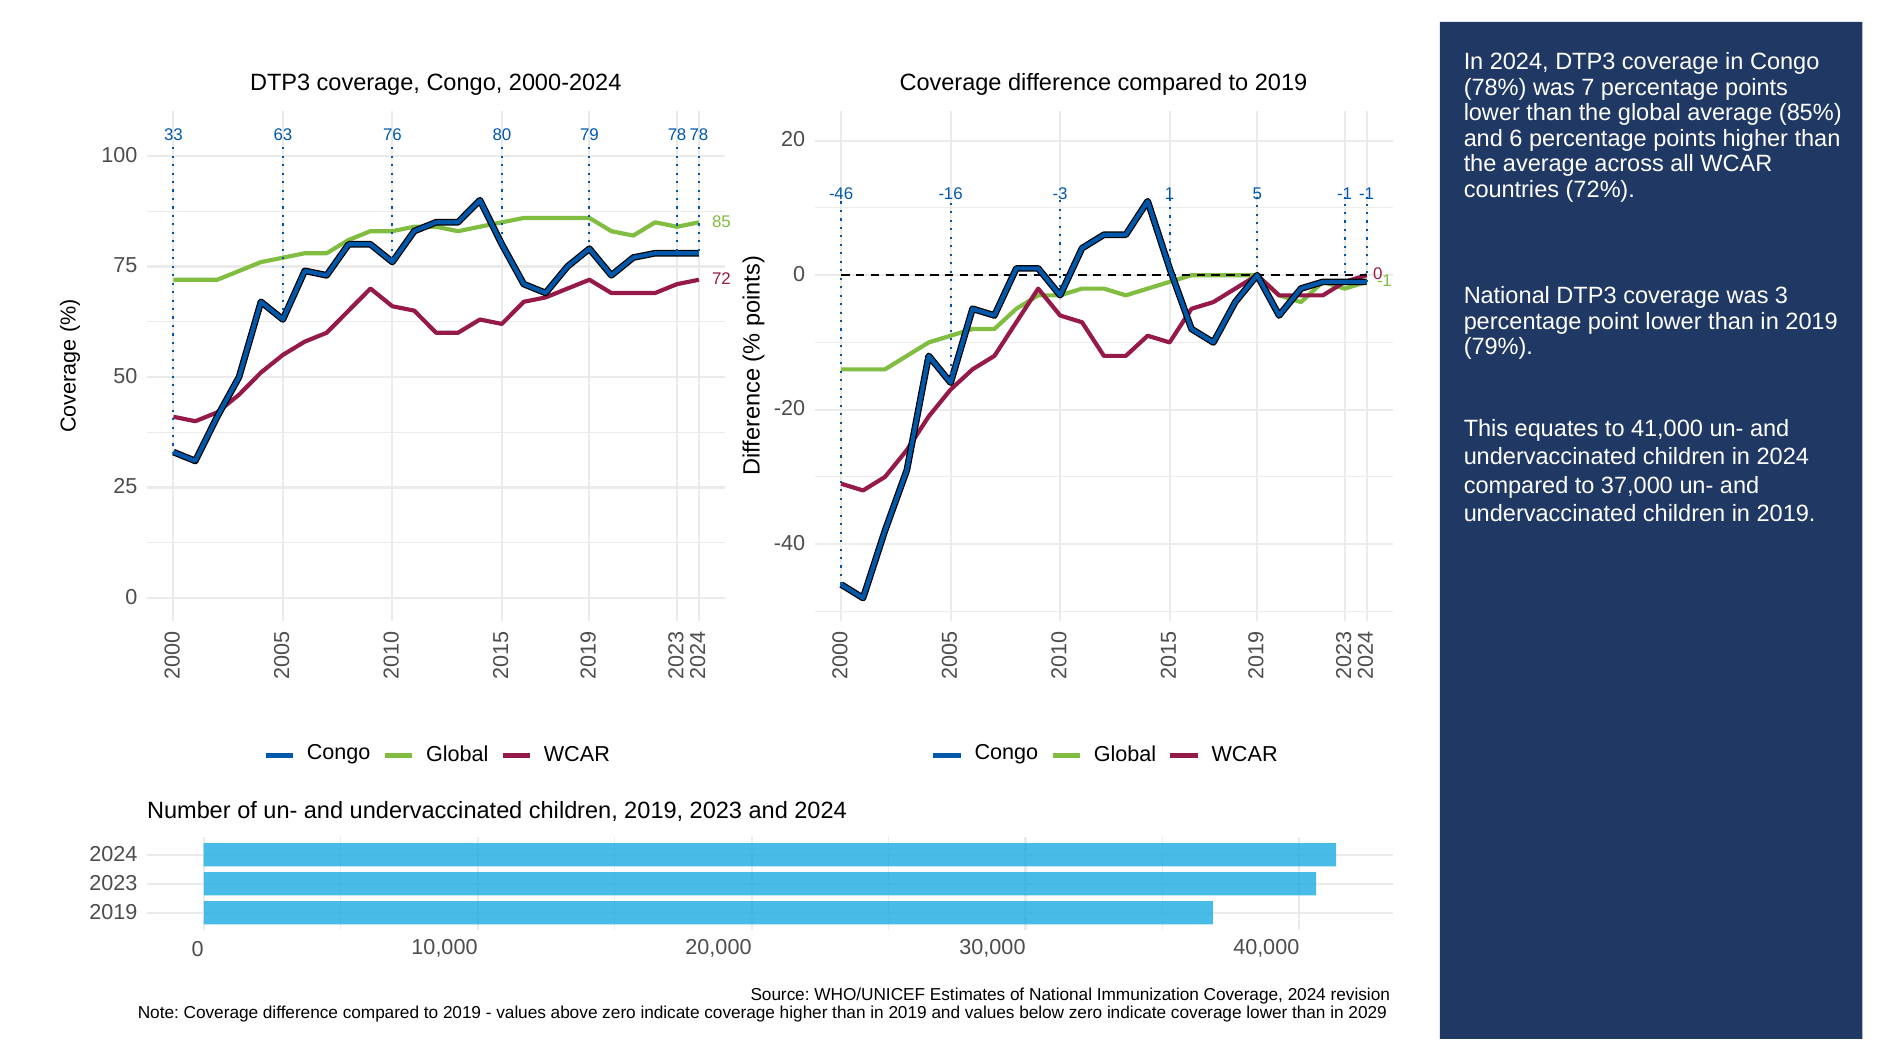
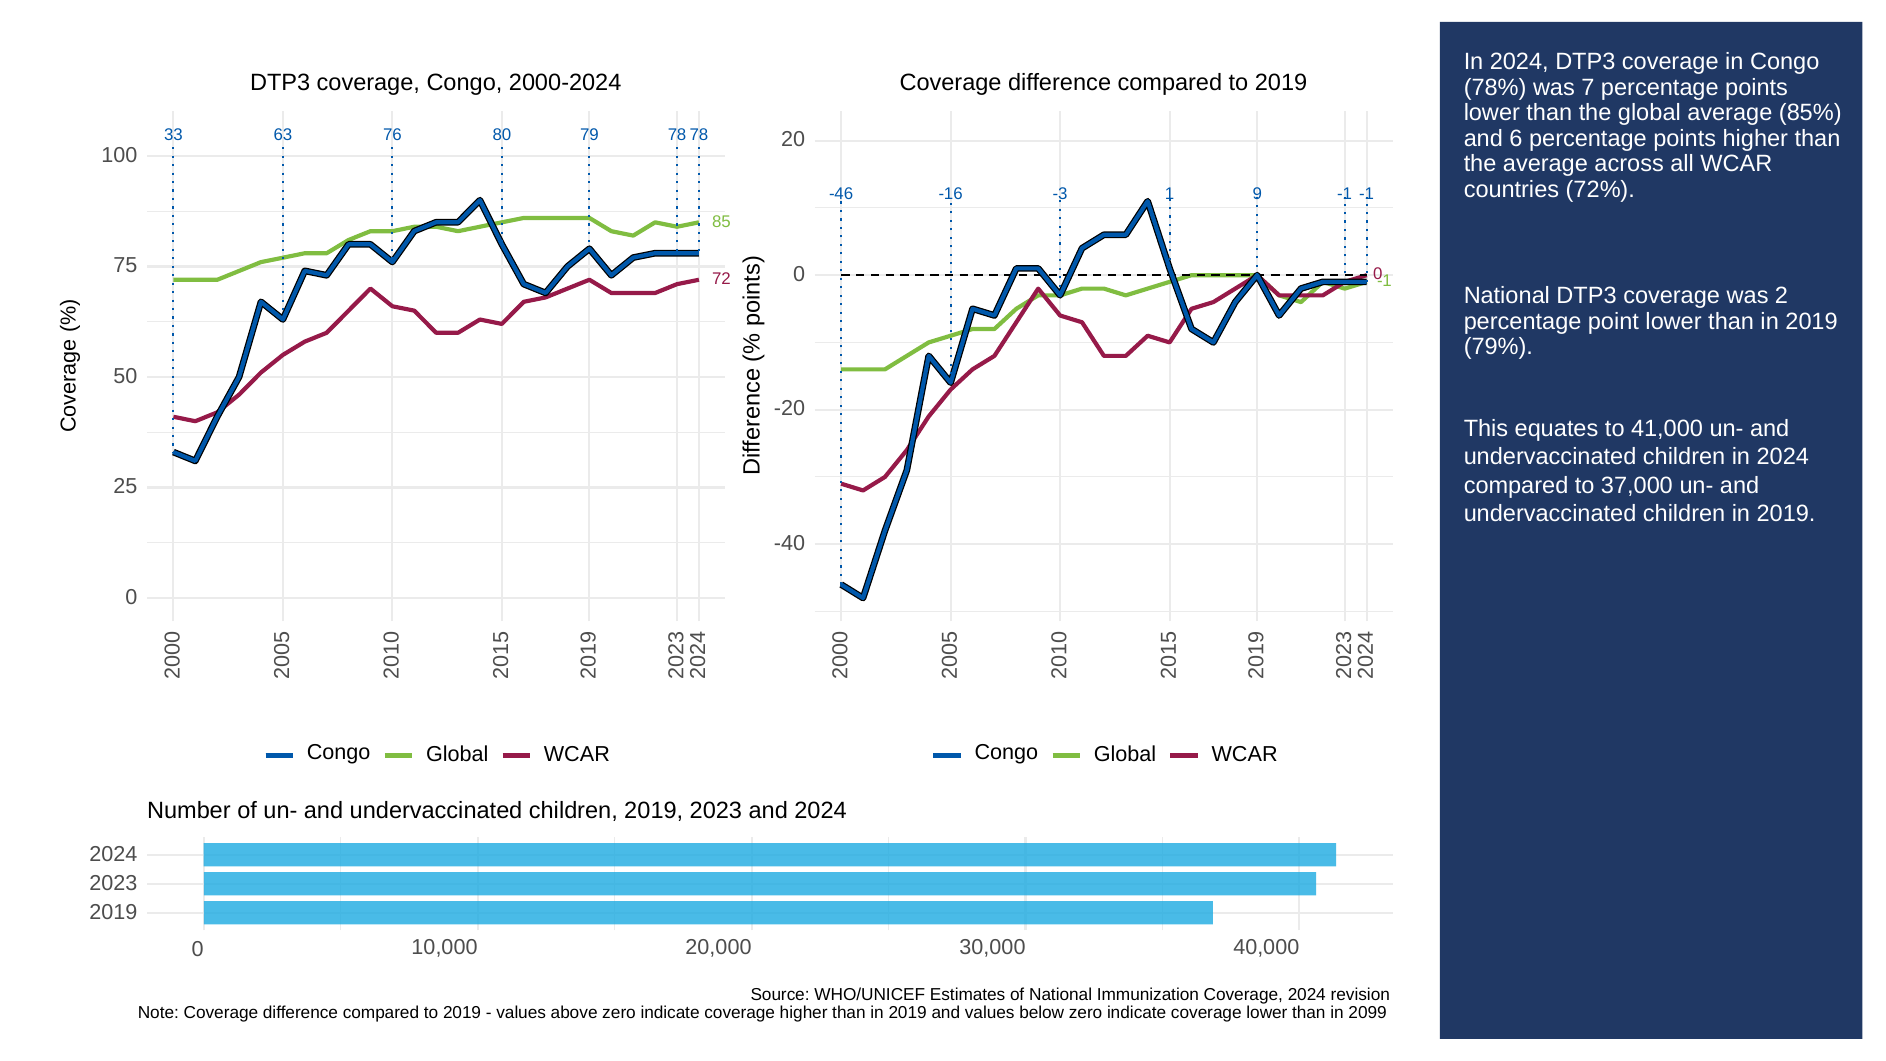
-3 1 5: 5 -> 9
was 3: 3 -> 2
2029: 2029 -> 2099
